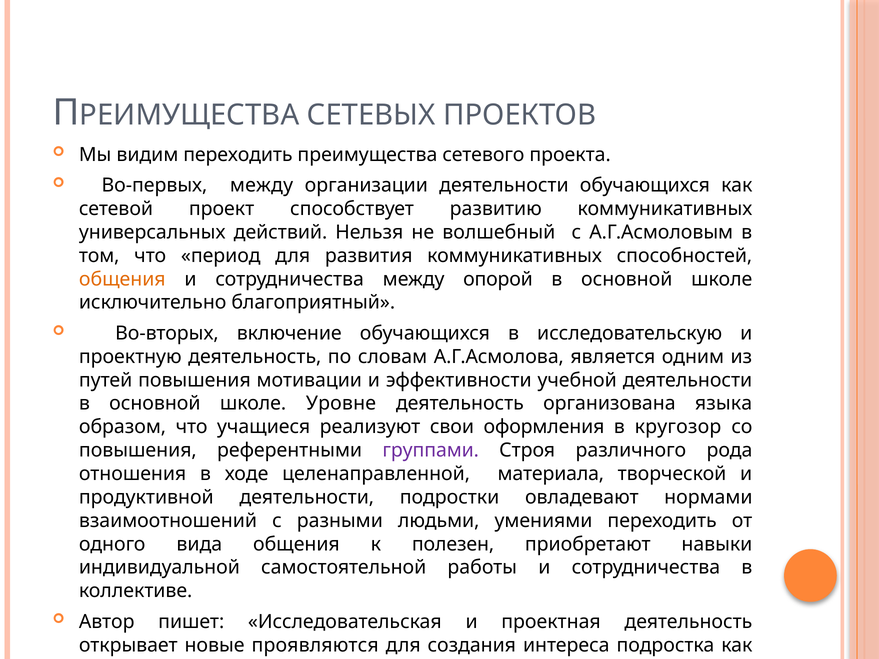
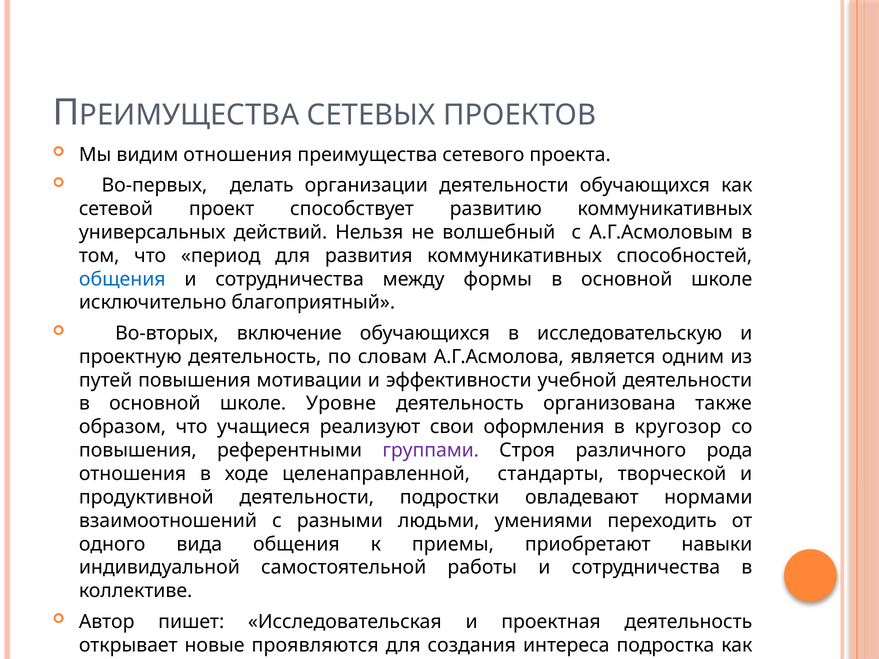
видим переходить: переходить -> отношения
Во-первых между: между -> делать
общения at (122, 279) colour: orange -> blue
опорой: опорой -> формы
языка: языка -> также
материала: материала -> стандарты
полезен: полезен -> приемы
